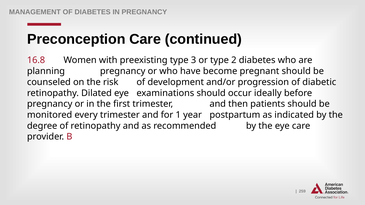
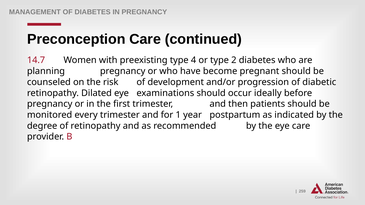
16.8: 16.8 -> 14.7
3: 3 -> 4
